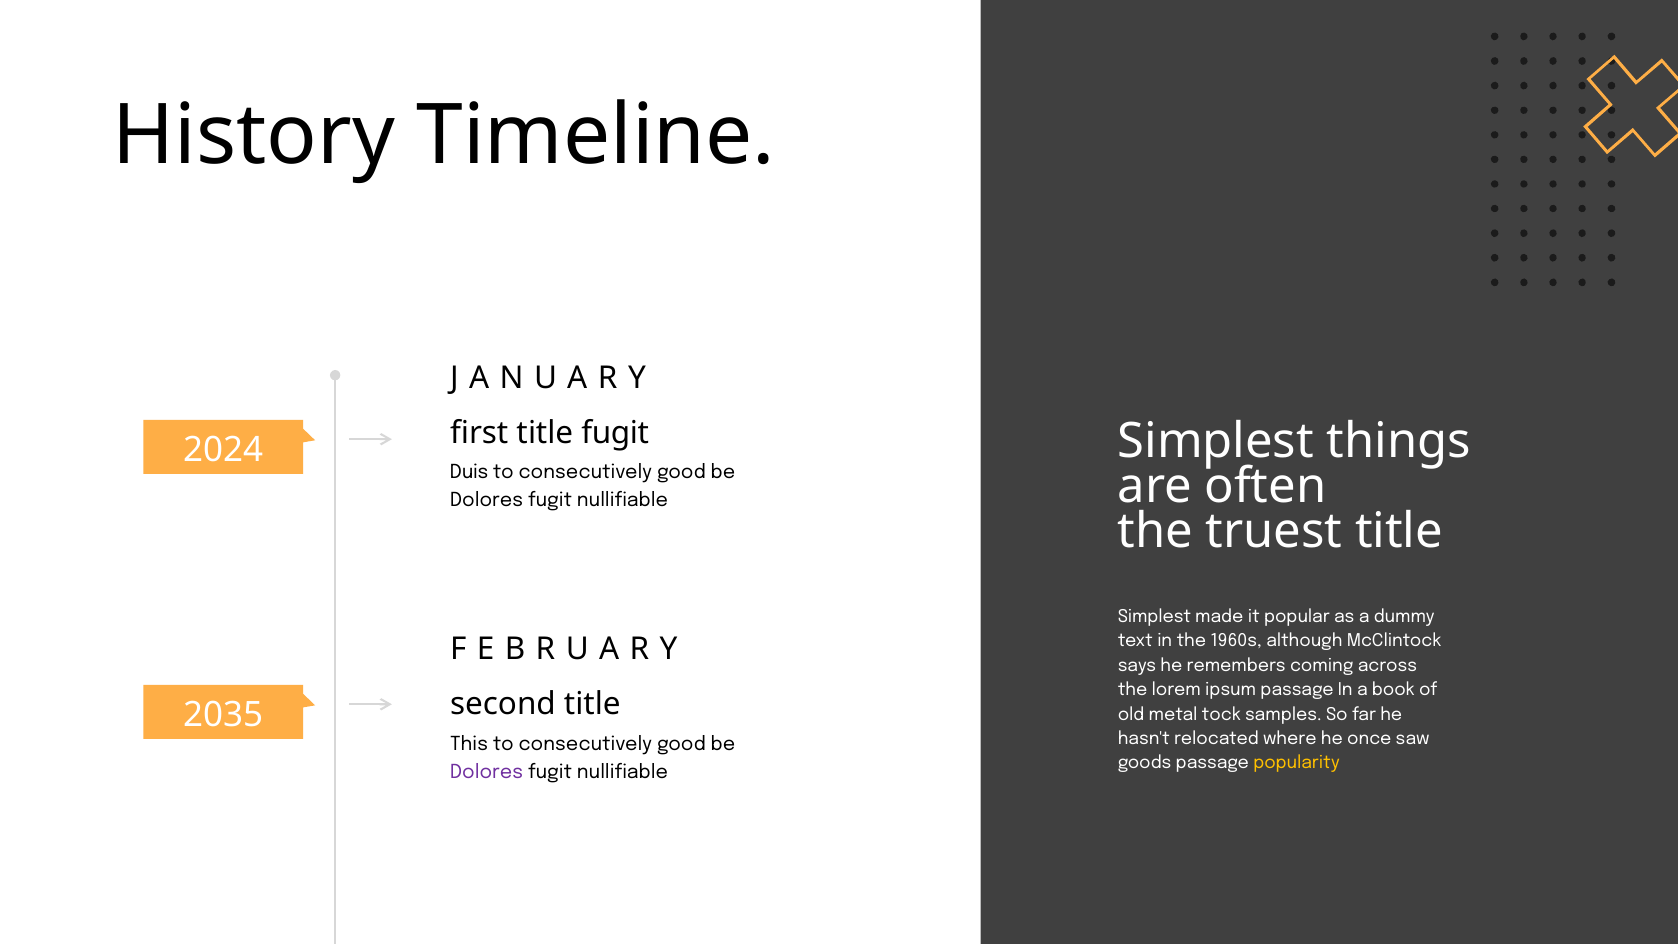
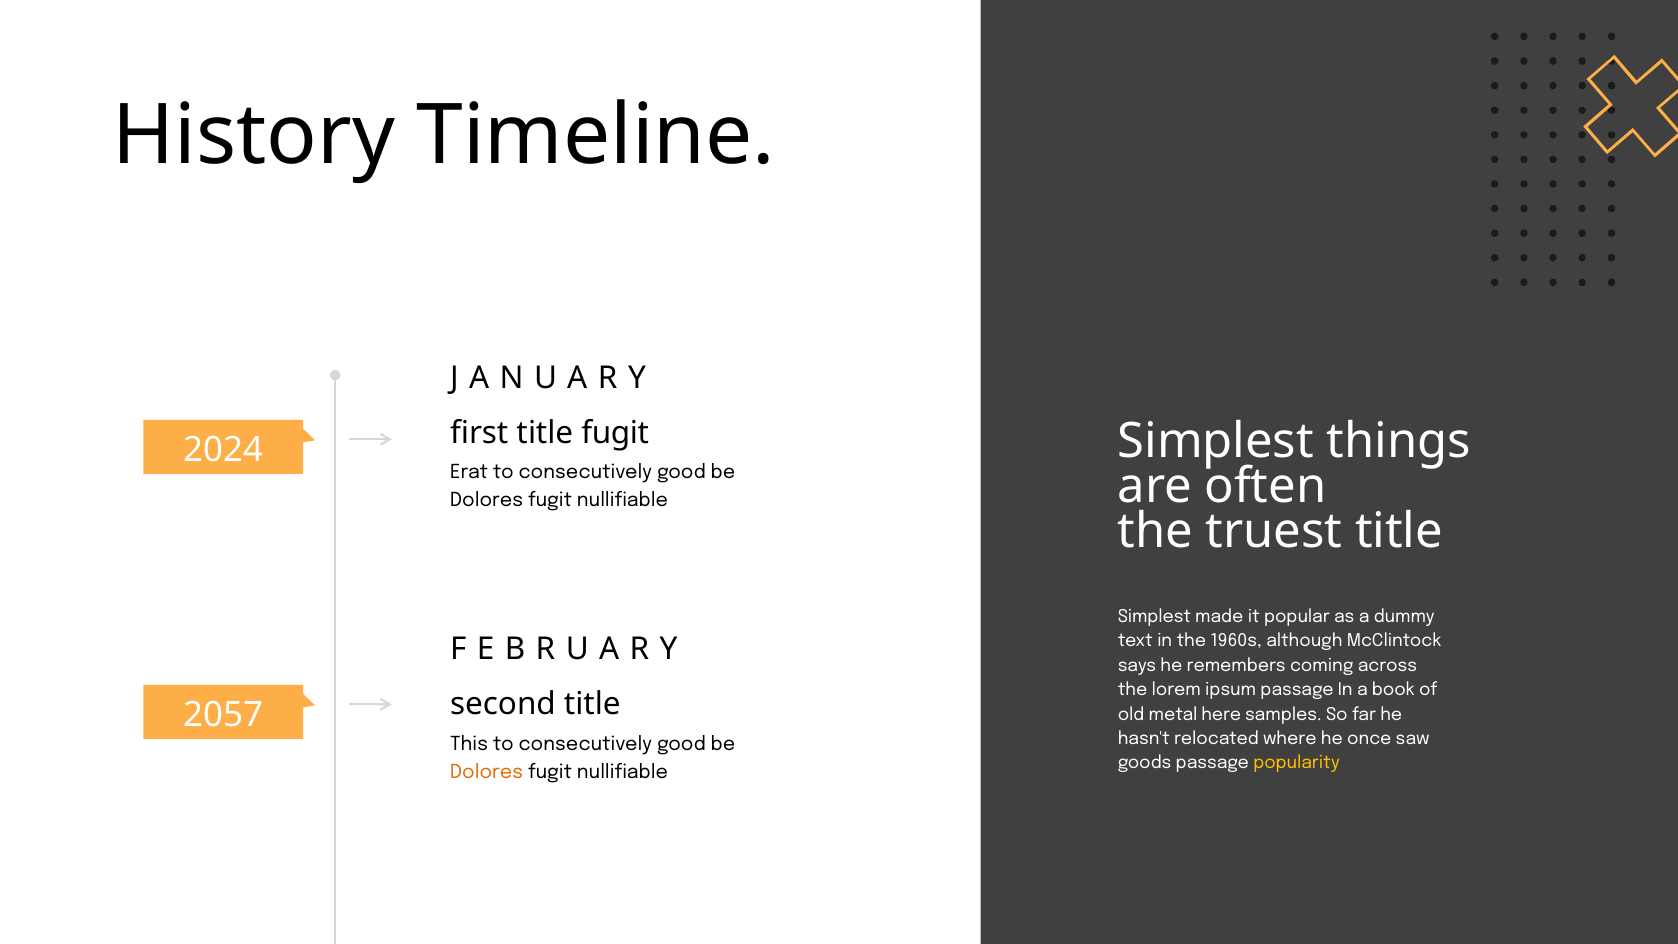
Duis: Duis -> Erat
2035: 2035 -> 2057
tock: tock -> here
Dolores at (487, 772) colour: purple -> orange
